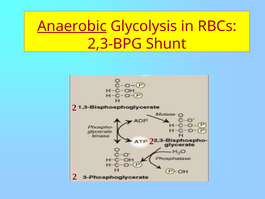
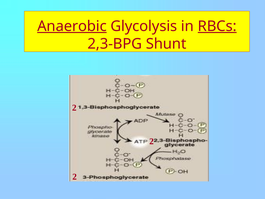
RBCs underline: none -> present
